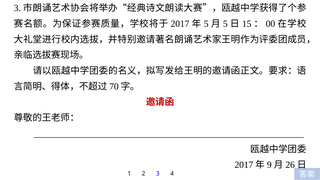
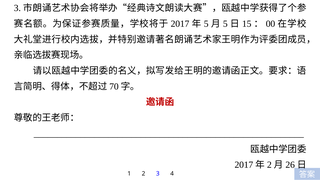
9 at (269, 165): 9 -> 2
